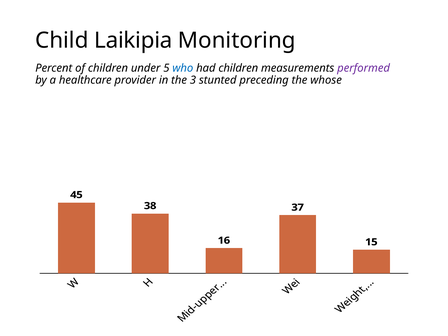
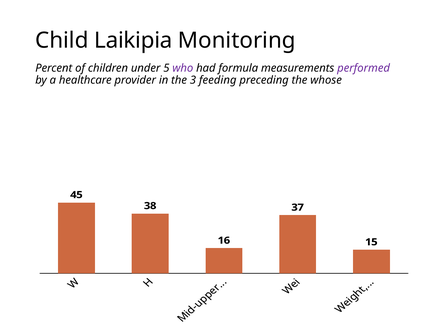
who colour: blue -> purple
had children: children -> formula
stunted: stunted -> feeding
